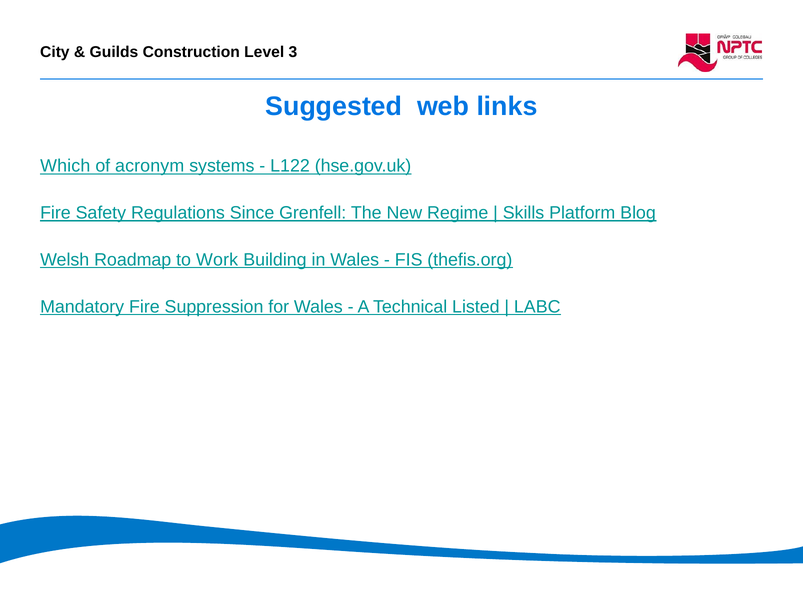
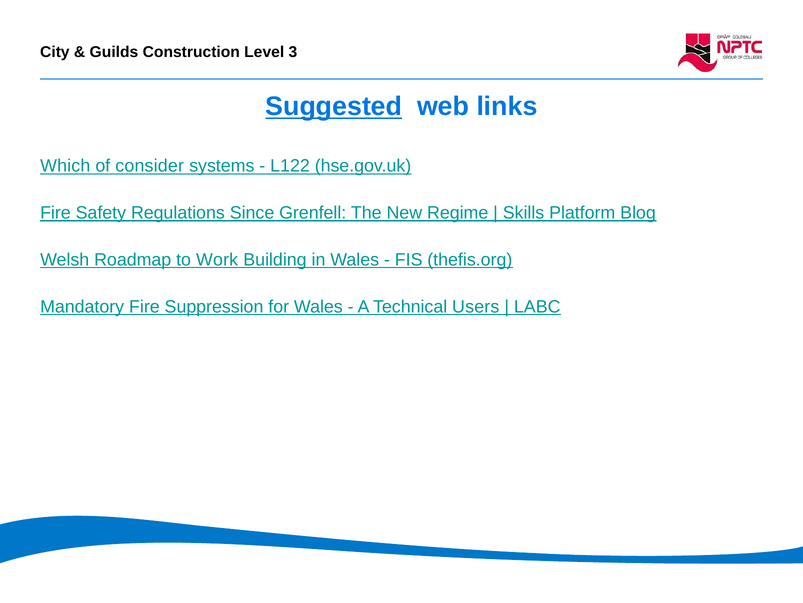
Suggested underline: none -> present
acronym: acronym -> consider
Listed: Listed -> Users
